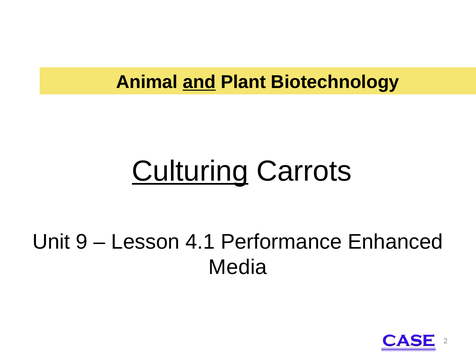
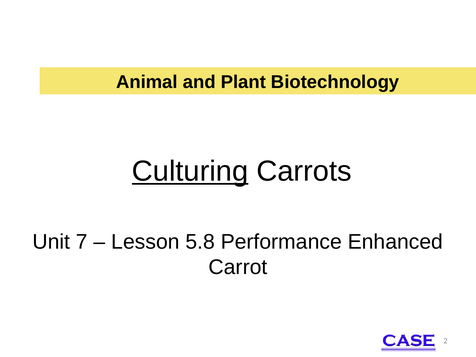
and underline: present -> none
9: 9 -> 7
4.1: 4.1 -> 5.8
Media: Media -> Carrot
